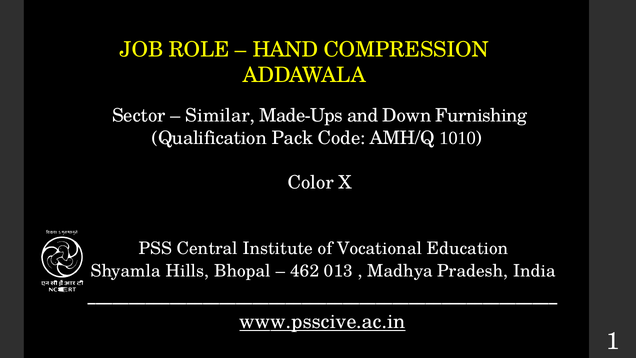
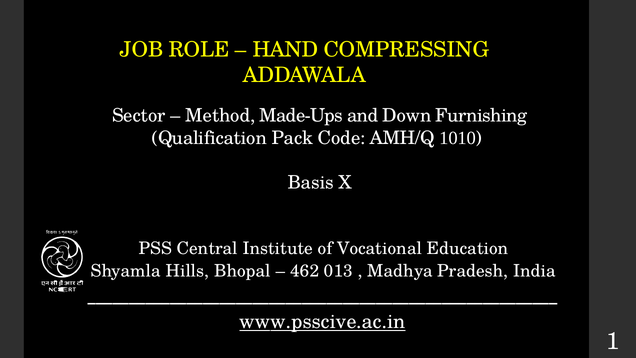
COMPRESSION: COMPRESSION -> COMPRESSING
Similar: Similar -> Method
Color: Color -> Basis
